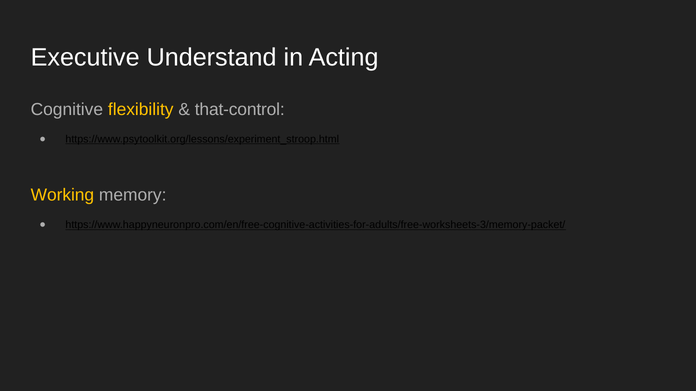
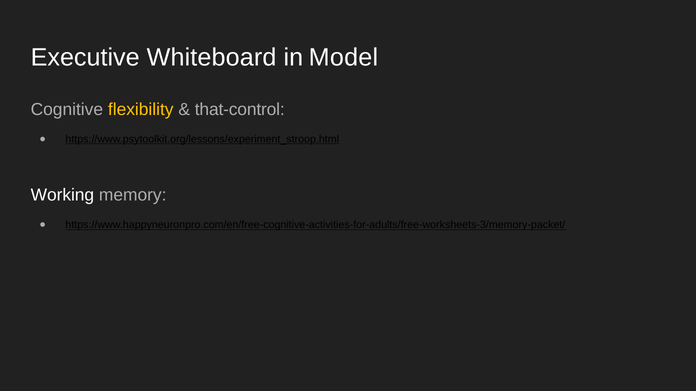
Understand: Understand -> Whiteboard
Acting: Acting -> Model
Working colour: yellow -> white
